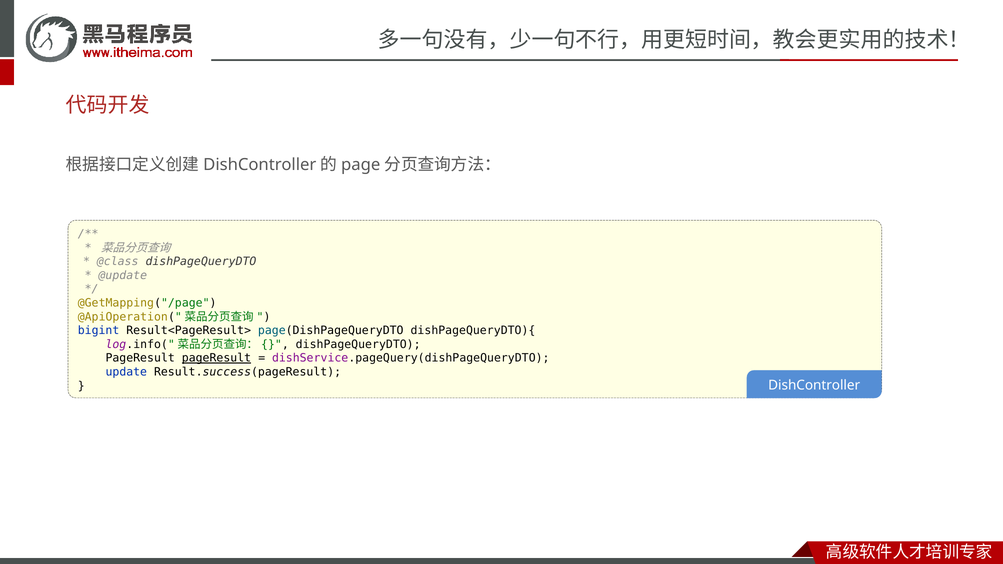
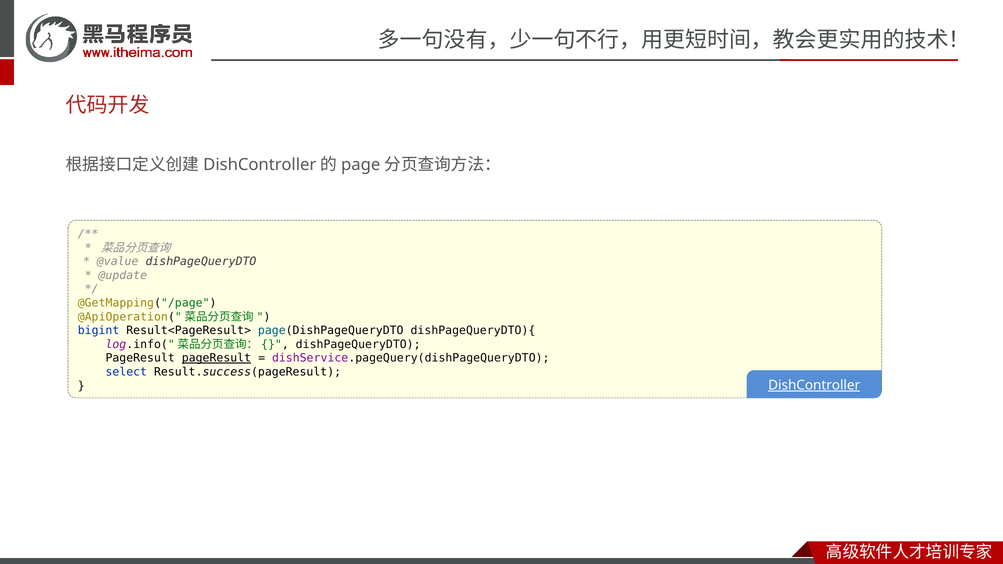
@class: @class -> @value
update: update -> select
DishController underline: none -> present
